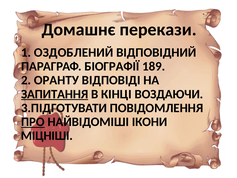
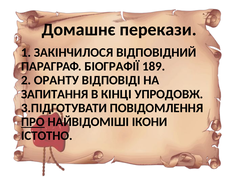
ОЗДОБЛЕНИЙ: ОЗДОБЛЕНИЙ -> ЗАКІНЧИЛОСЯ
ЗАПИТАННЯ underline: present -> none
ВОЗДАЮЧИ: ВОЗДАЮЧИ -> УПРОДОВЖ
МІЦНІШІ: МІЦНІШІ -> ІСТОТНО
